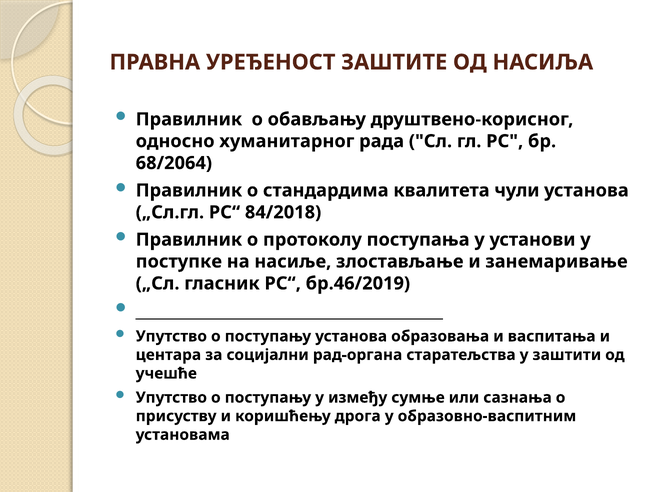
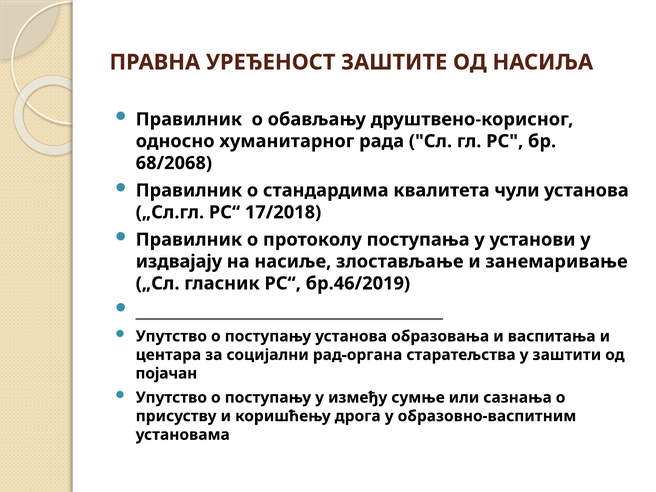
68/2064: 68/2064 -> 68/2068
84/2018: 84/2018 -> 17/2018
поступке: поступке -> издвајају
учешће: учешће -> појачан
